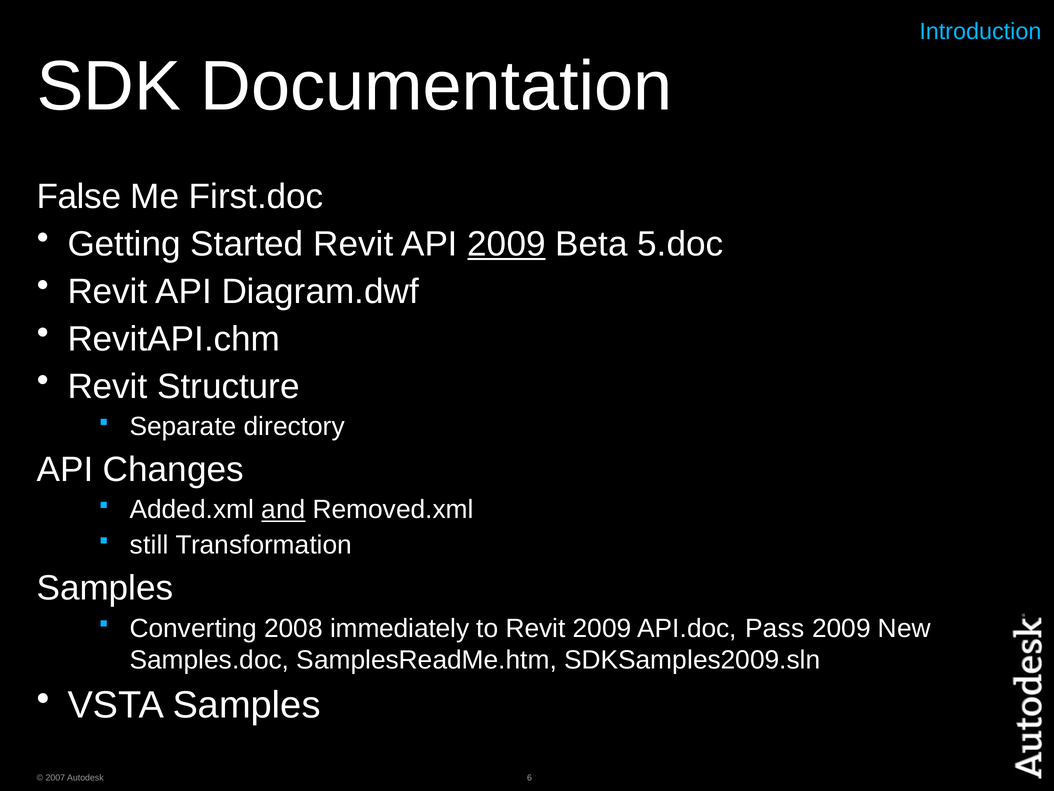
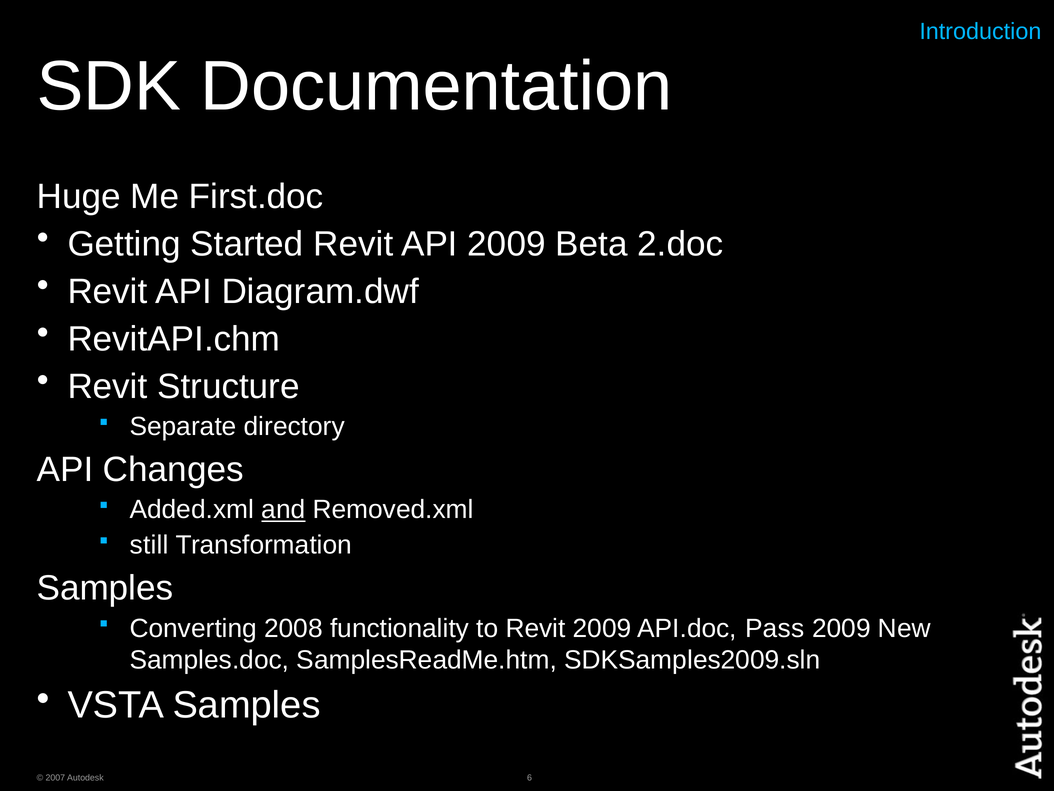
False: False -> Huge
2009 at (507, 244) underline: present -> none
5.doc: 5.doc -> 2.doc
immediately: immediately -> functionality
